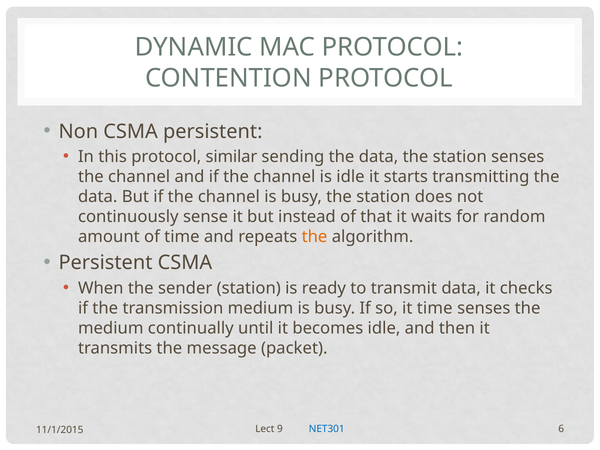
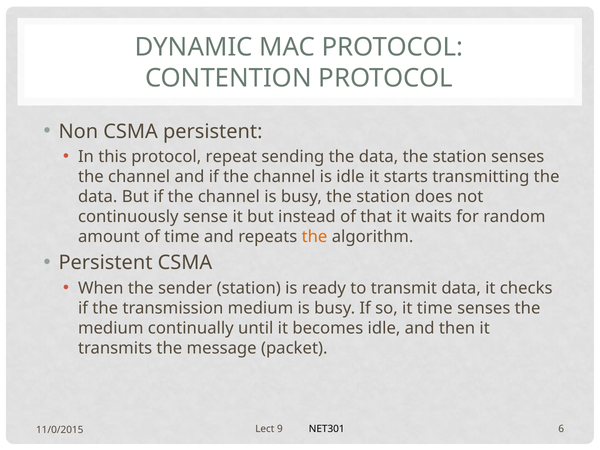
similar: similar -> repeat
NET301 colour: blue -> black
11/1/2015: 11/1/2015 -> 11/0/2015
